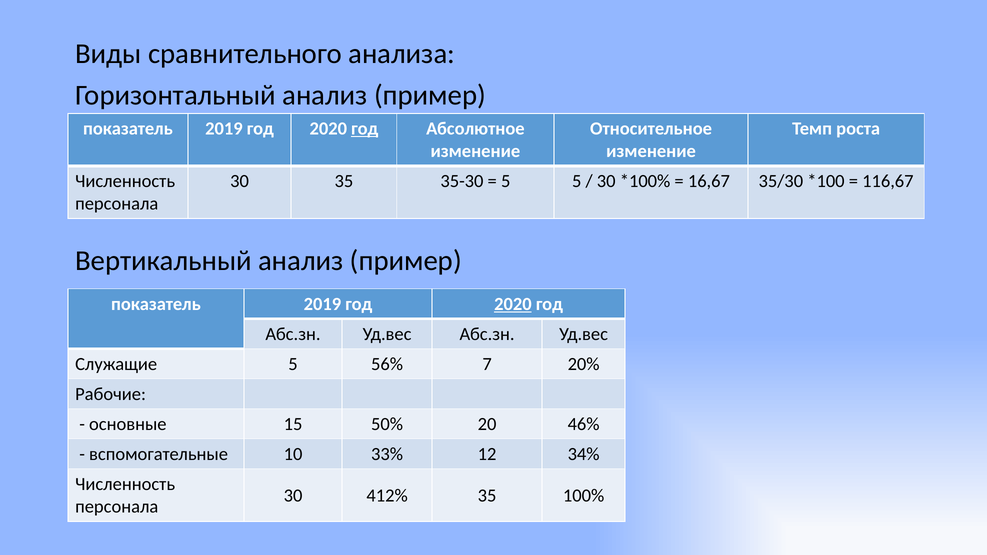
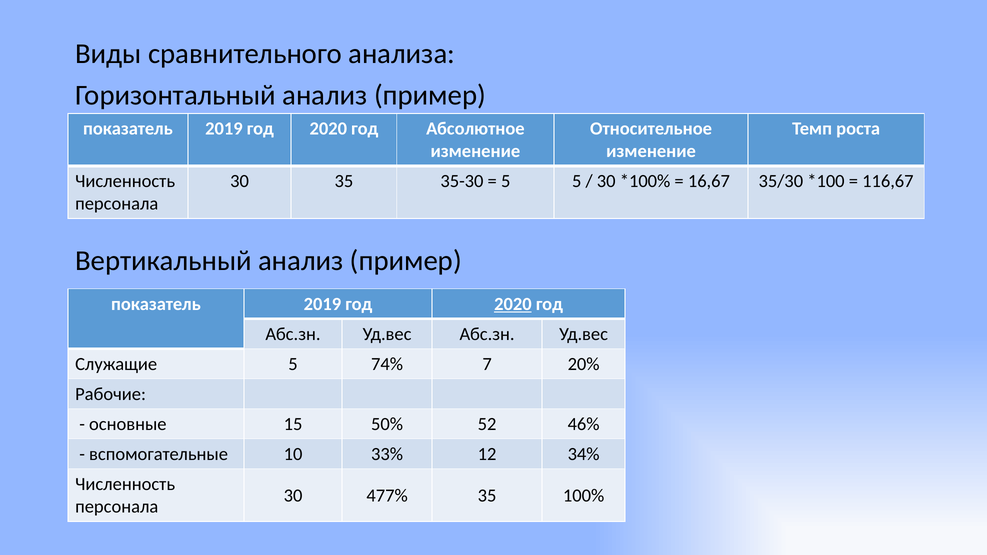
год at (365, 129) underline: present -> none
56%: 56% -> 74%
20: 20 -> 52
412%: 412% -> 477%
